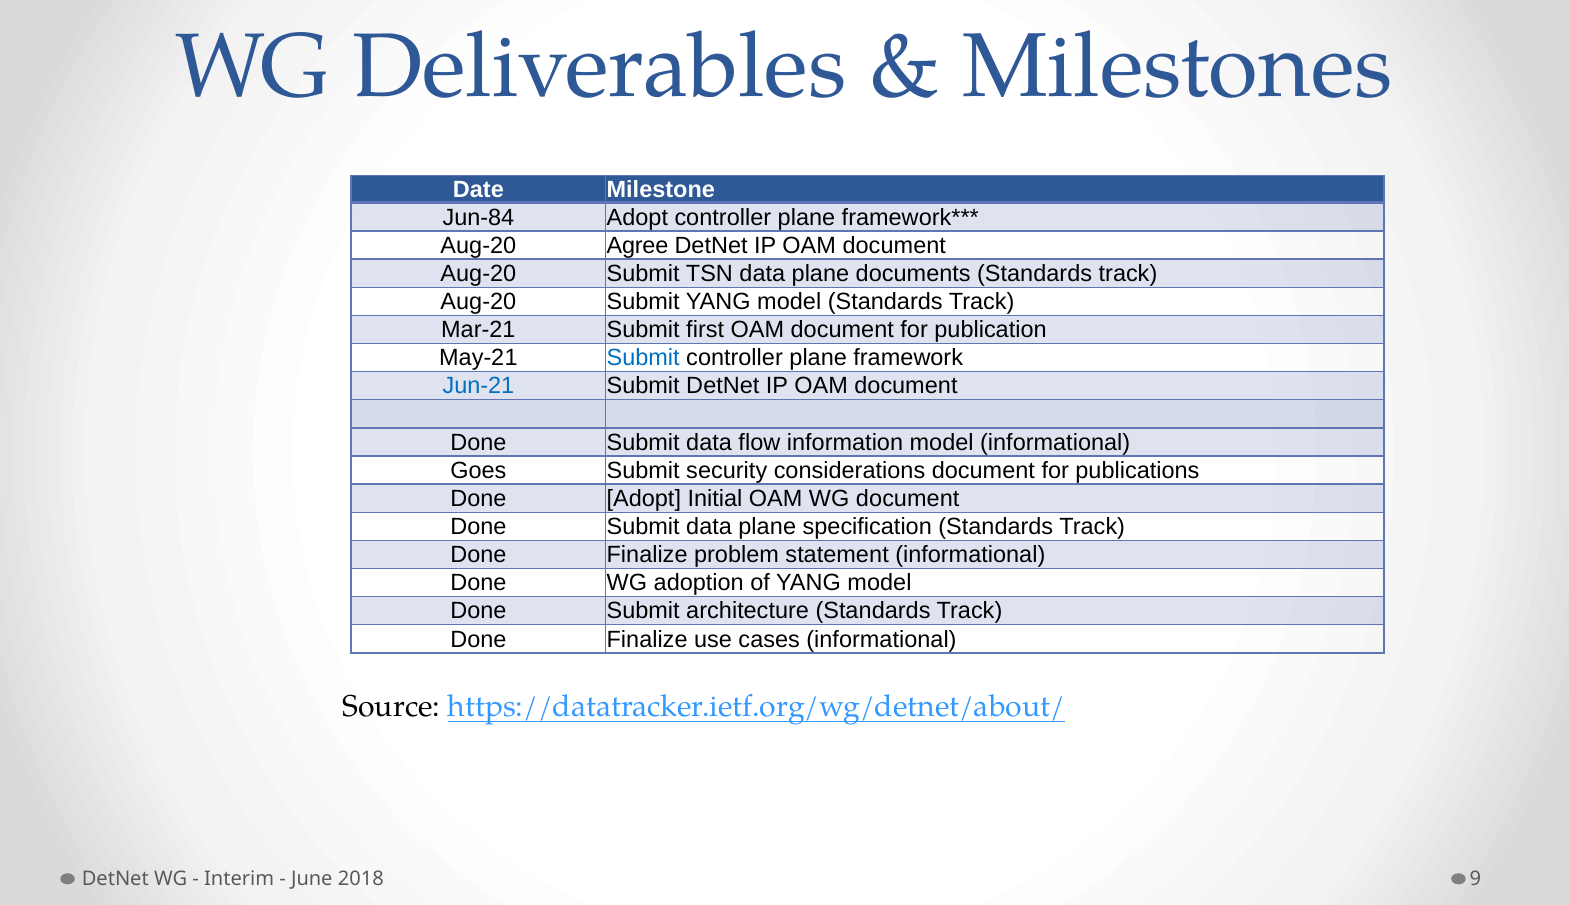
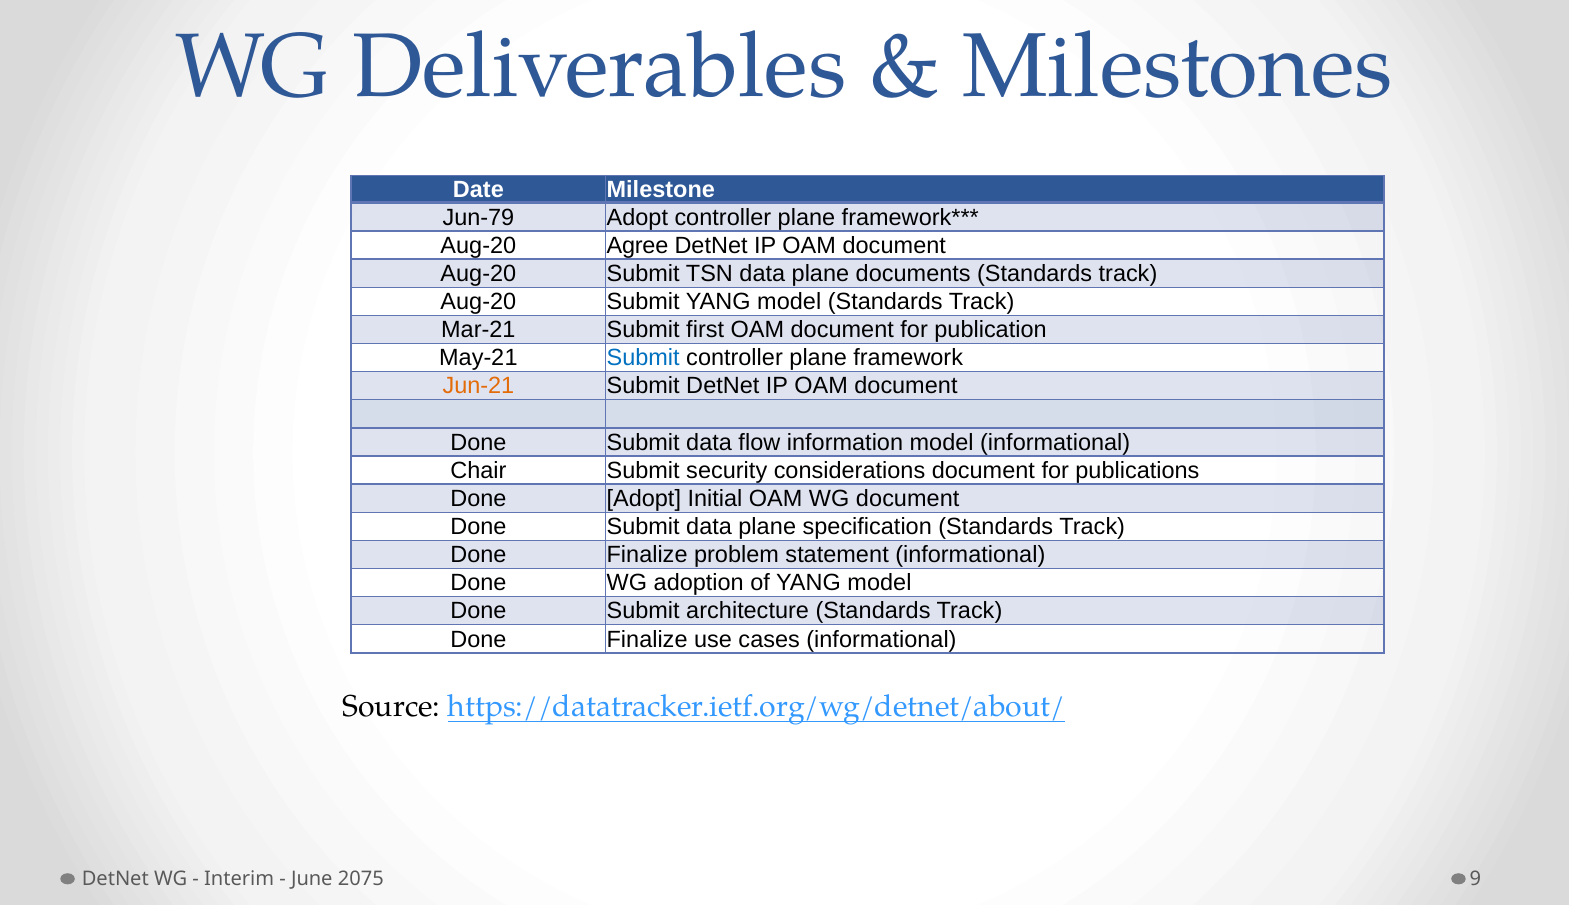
Jun-84: Jun-84 -> Jun-79
Jun-21 colour: blue -> orange
Goes: Goes -> Chair
2018: 2018 -> 2075
